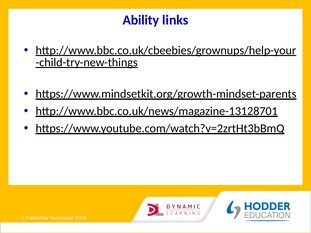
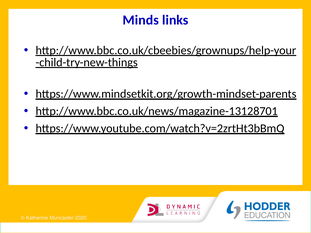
Ability: Ability -> Minds
